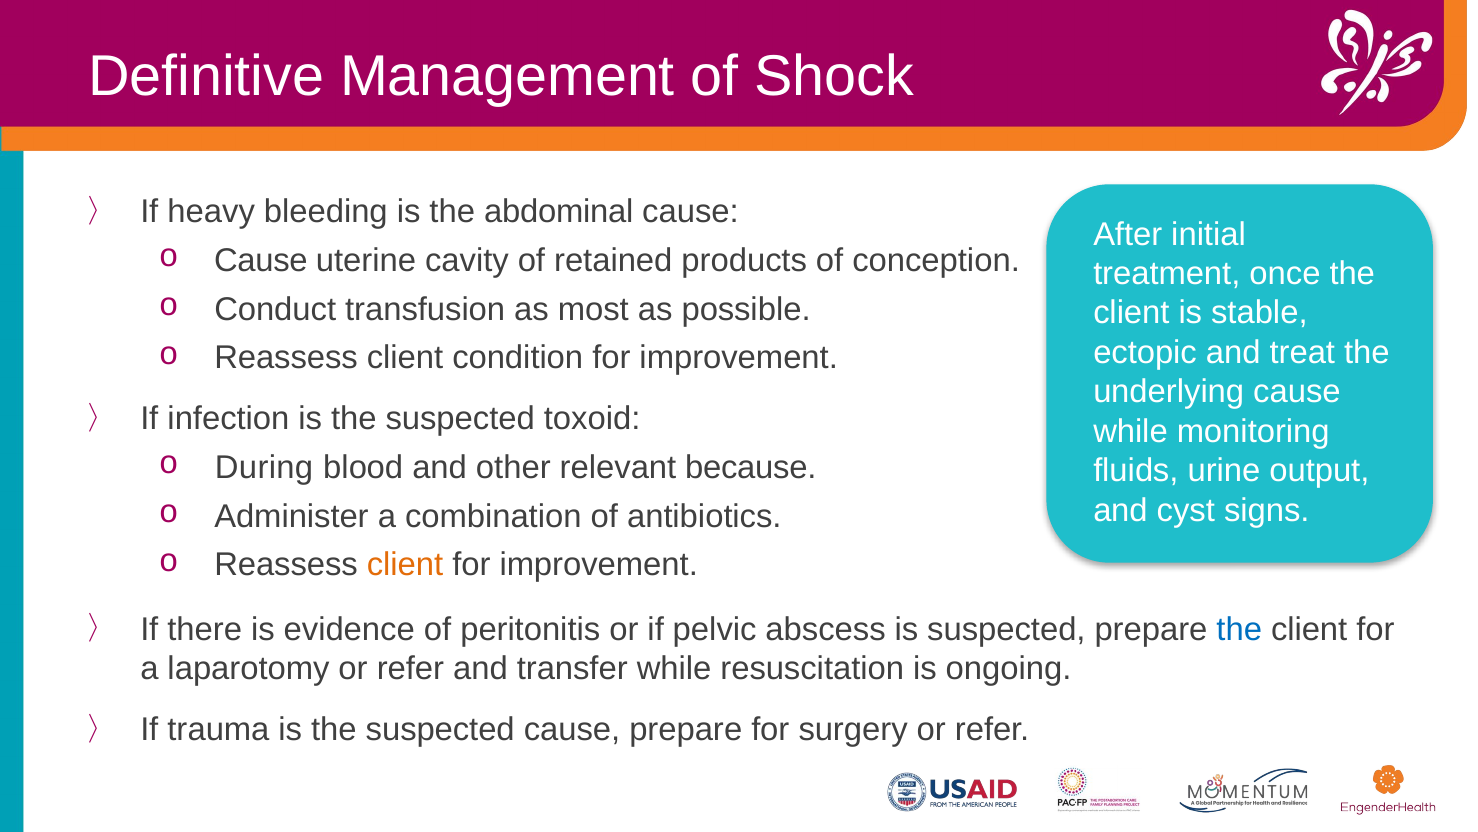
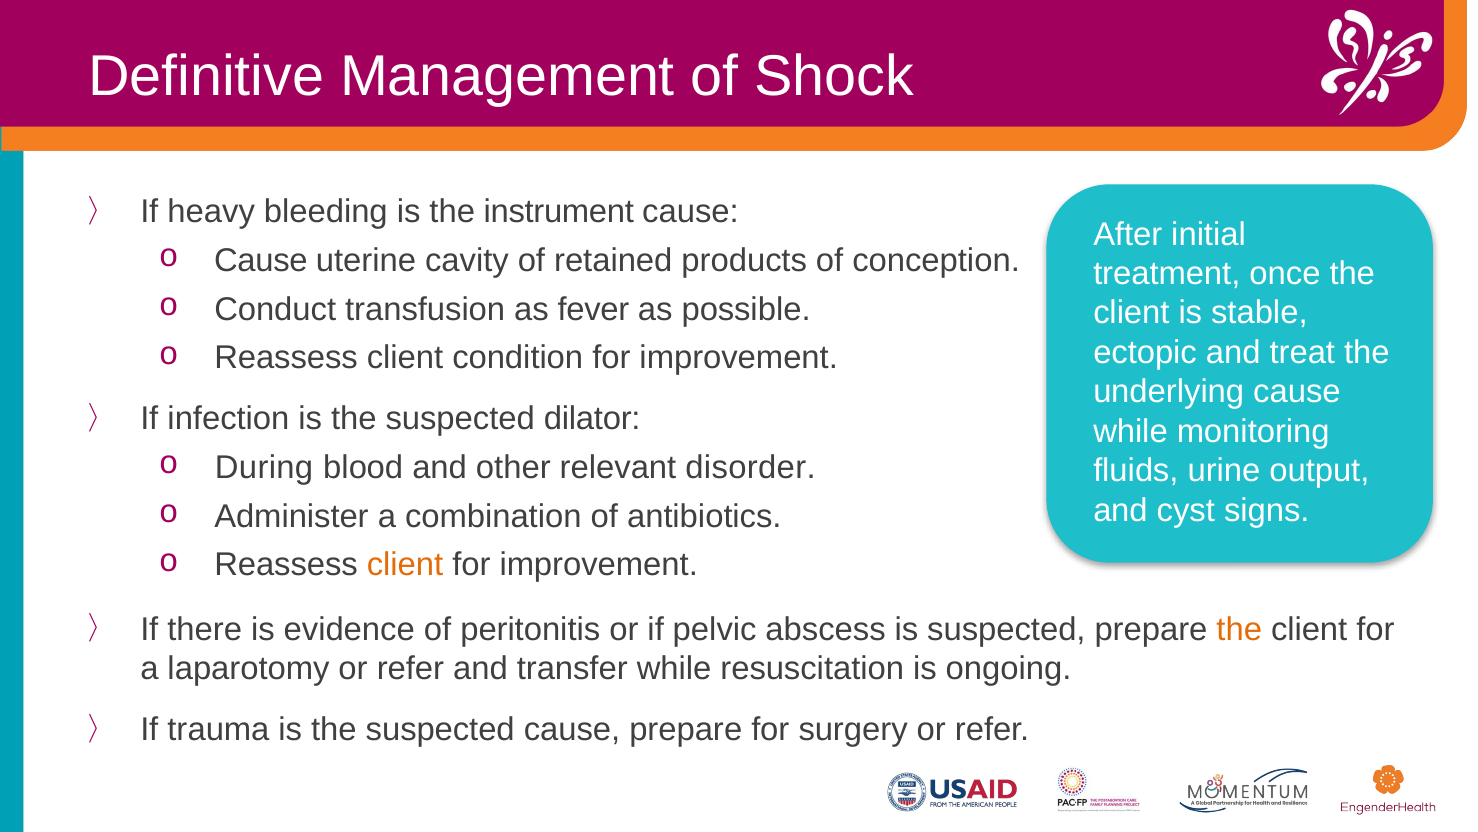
abdominal: abdominal -> instrument
most: most -> fever
toxoid: toxoid -> dilator
because: because -> disorder
the at (1239, 629) colour: blue -> orange
